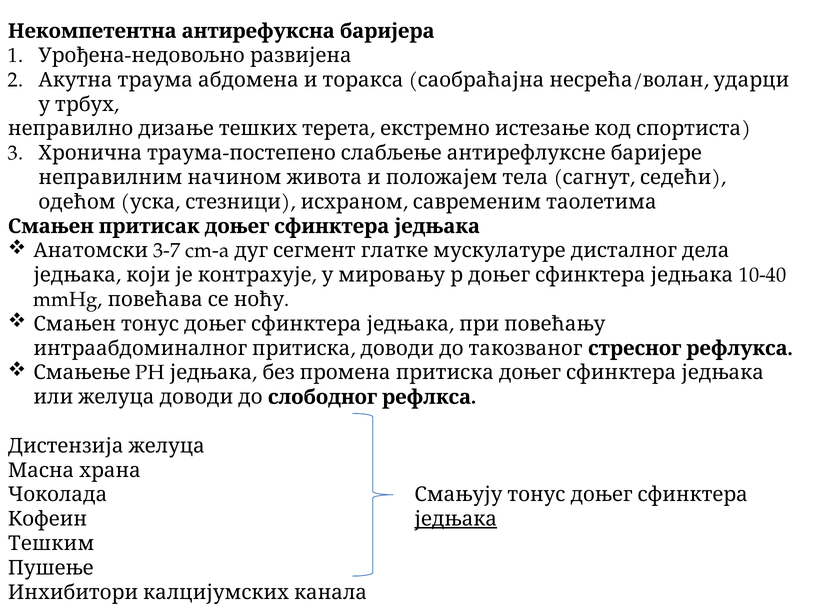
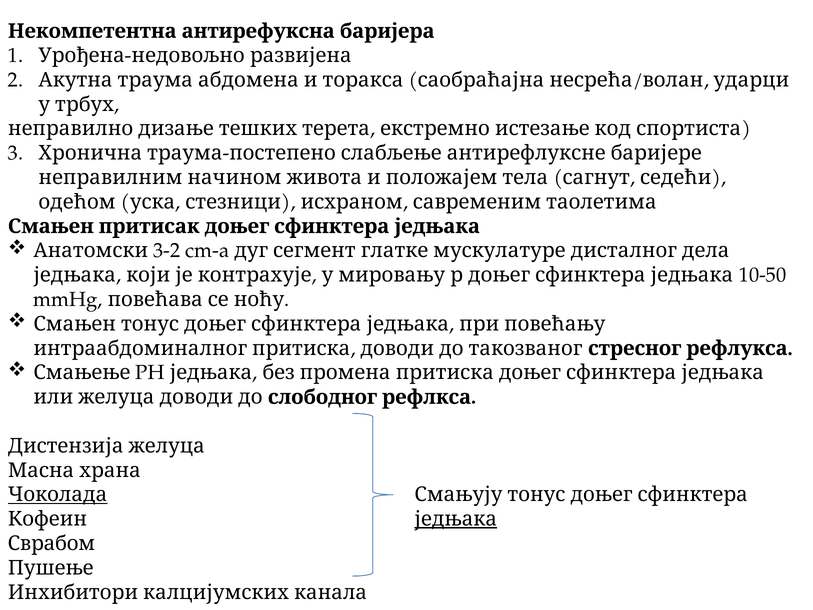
3-7: 3-7 -> 3-2
10-40: 10-40 -> 10-50
Чоколада underline: none -> present
Тешким: Тешким -> Сврабом
